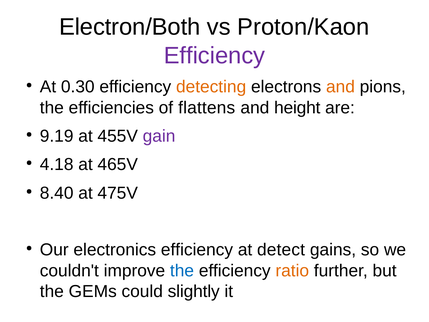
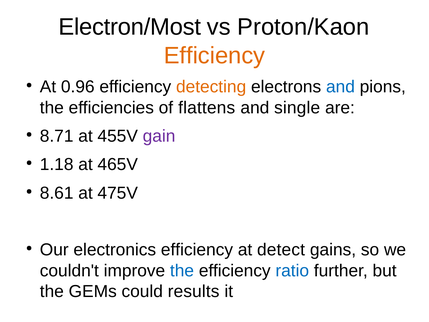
Electron/Both: Electron/Both -> Electron/Most
Efficiency at (214, 56) colour: purple -> orange
0.30: 0.30 -> 0.96
and at (340, 87) colour: orange -> blue
height: height -> single
9.19: 9.19 -> 8.71
4.18: 4.18 -> 1.18
8.40: 8.40 -> 8.61
ratio colour: orange -> blue
slightly: slightly -> results
